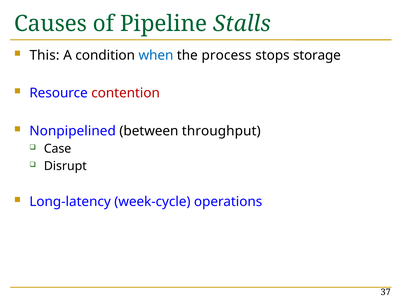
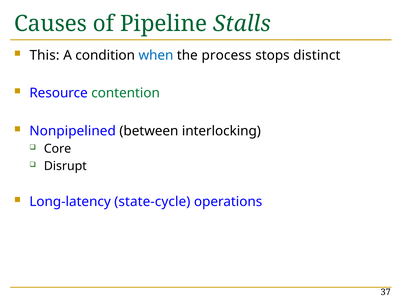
storage: storage -> distinct
contention colour: red -> green
throughput: throughput -> interlocking
Case: Case -> Core
week-cycle: week-cycle -> state-cycle
